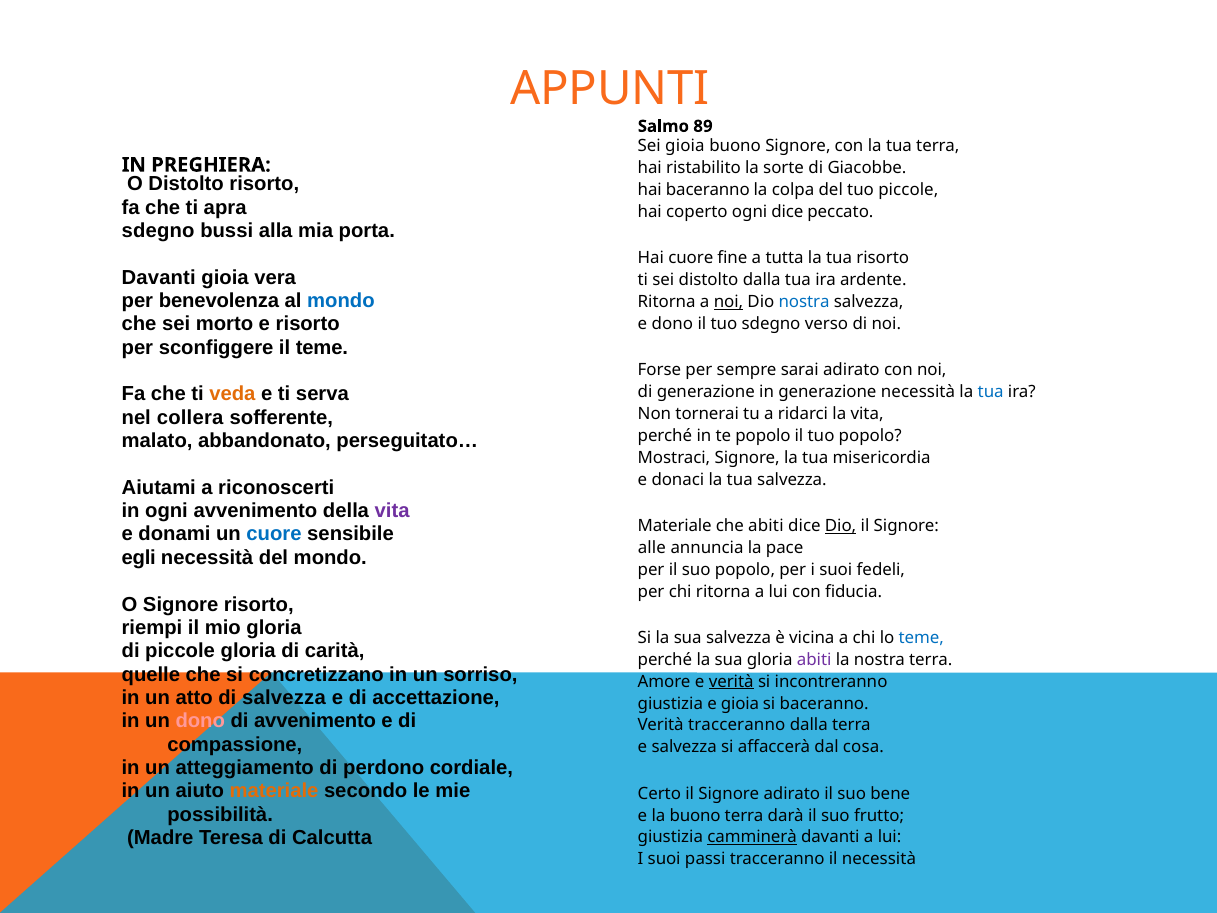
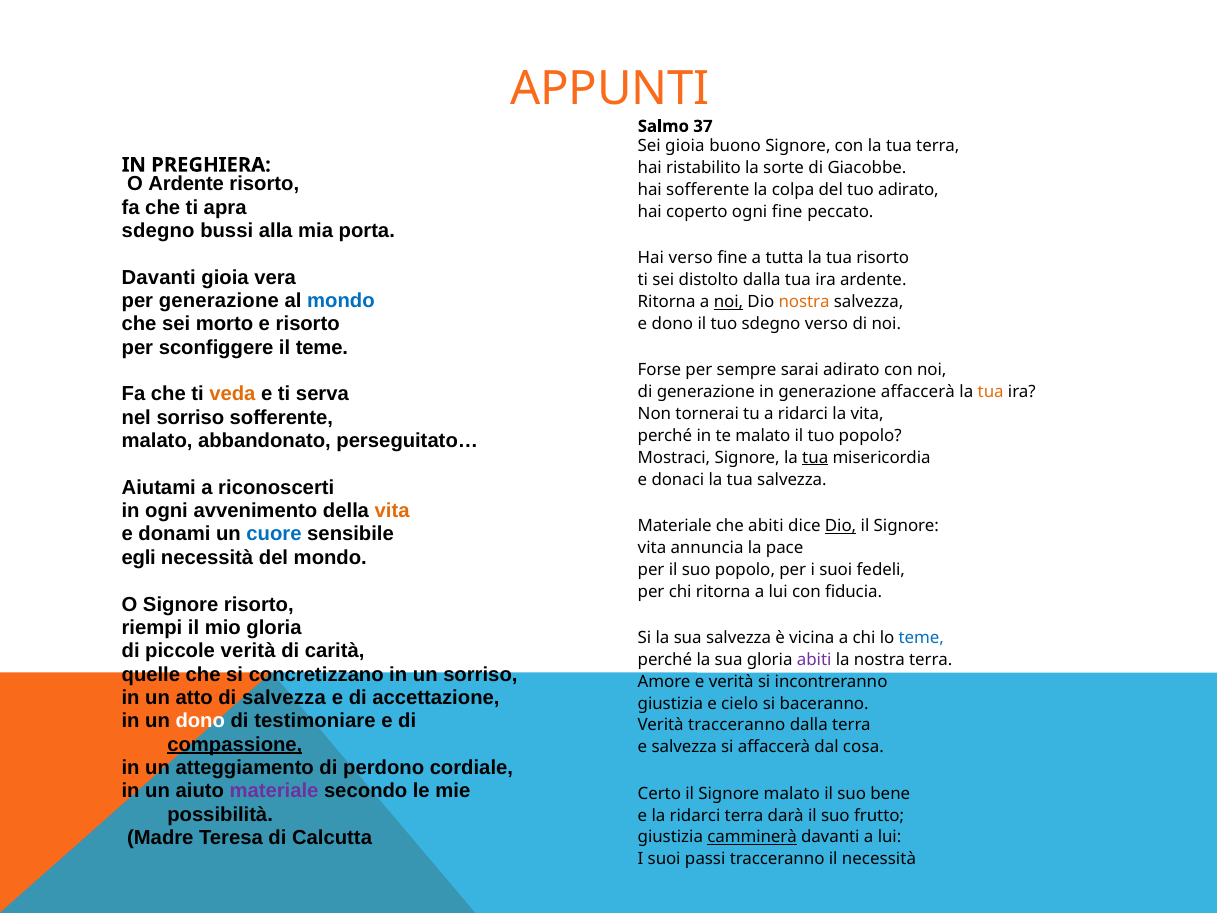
89: 89 -> 37
O Distolto: Distolto -> Ardente
hai baceranno: baceranno -> sofferente
tuo piccole: piccole -> adirato
ogni dice: dice -> fine
Hai cuore: cuore -> verso
per benevolenza: benevolenza -> generazione
nostra at (804, 302) colour: blue -> orange
generazione necessità: necessità -> affaccerà
tua at (991, 392) colour: blue -> orange
nel collera: collera -> sorriso
te popolo: popolo -> malato
tua at (815, 458) underline: none -> present
vita at (392, 511) colour: purple -> orange
alle at (652, 548): alle -> vita
piccole gloria: gloria -> verità
verità at (731, 681) underline: present -> none
e gioia: gioia -> cielo
dono at (200, 721) colour: pink -> white
di avvenimento: avvenimento -> testimoniare
compassione underline: none -> present
materiale at (274, 791) colour: orange -> purple
Signore adirato: adirato -> malato
la buono: buono -> ridarci
